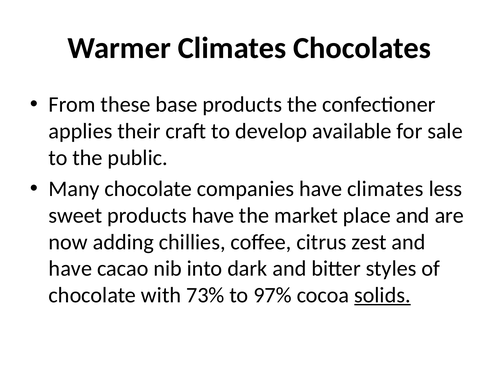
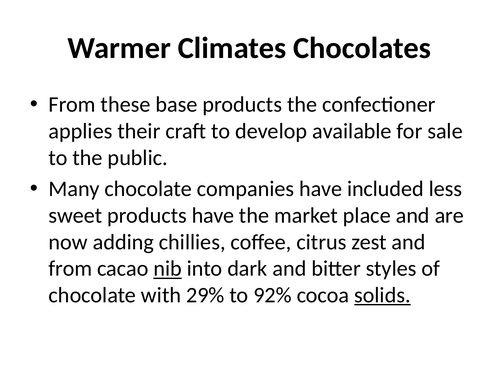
have climates: climates -> included
have at (70, 269): have -> from
nib underline: none -> present
73%: 73% -> 29%
97%: 97% -> 92%
